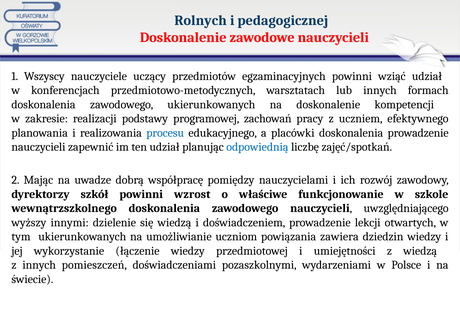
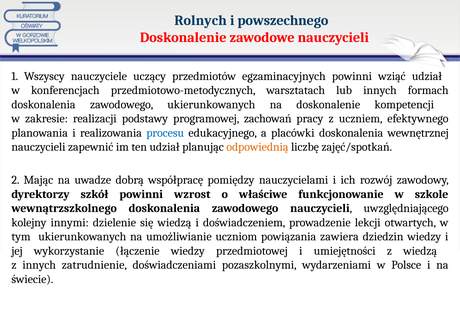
pedagogicznej: pedagogicznej -> powszechnego
doskonalenia prowadzenie: prowadzenie -> wewnętrznej
odpowiednią colour: blue -> orange
wyższy: wyższy -> kolejny
pomieszczeń: pomieszczeń -> zatrudnienie
